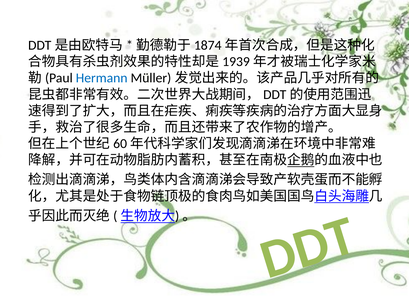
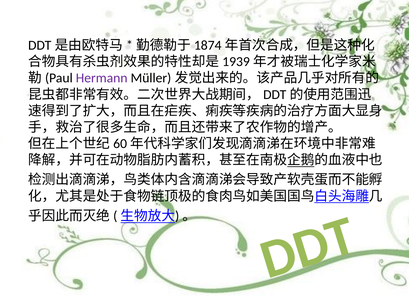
Hermann colour: blue -> purple
